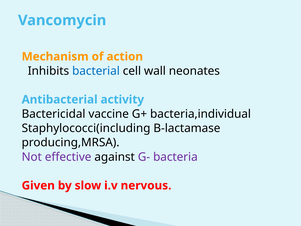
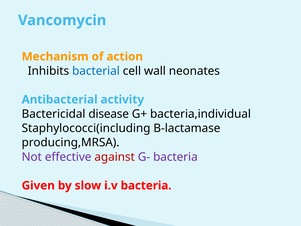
vaccine: vaccine -> disease
against colour: black -> red
i.v nervous: nervous -> bacteria
